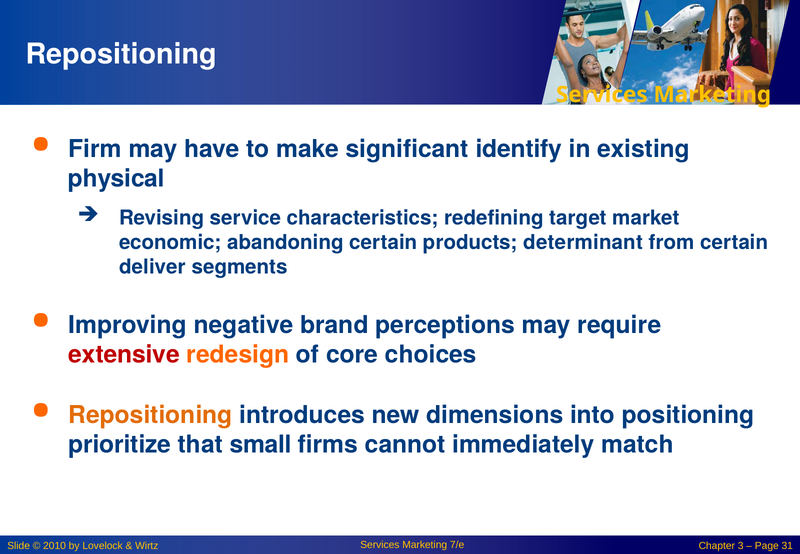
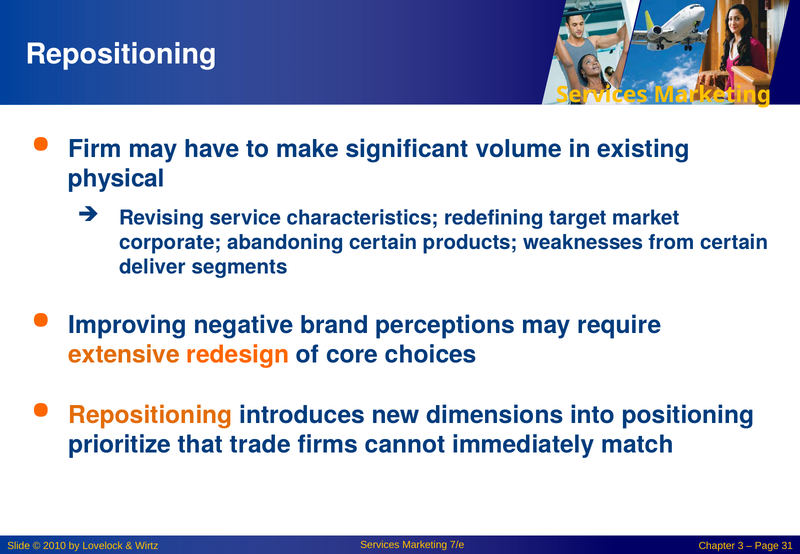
identify: identify -> volume
economic: economic -> corporate
determinant: determinant -> weaknesses
extensive colour: red -> orange
small: small -> trade
